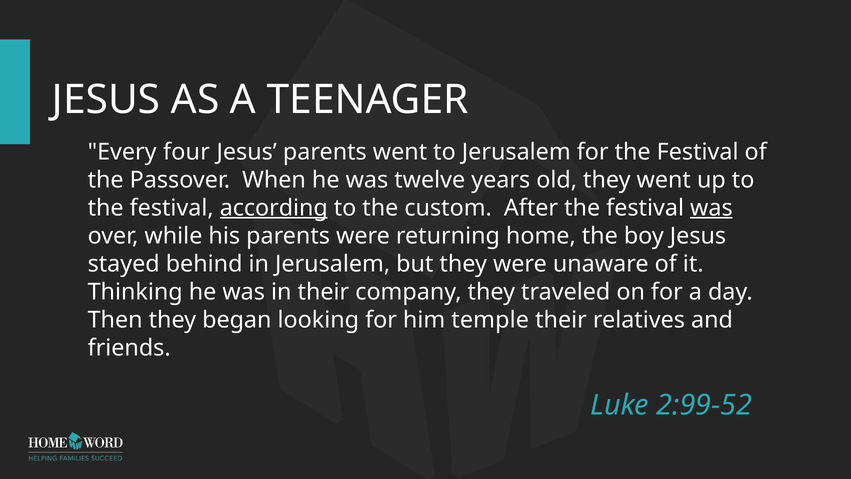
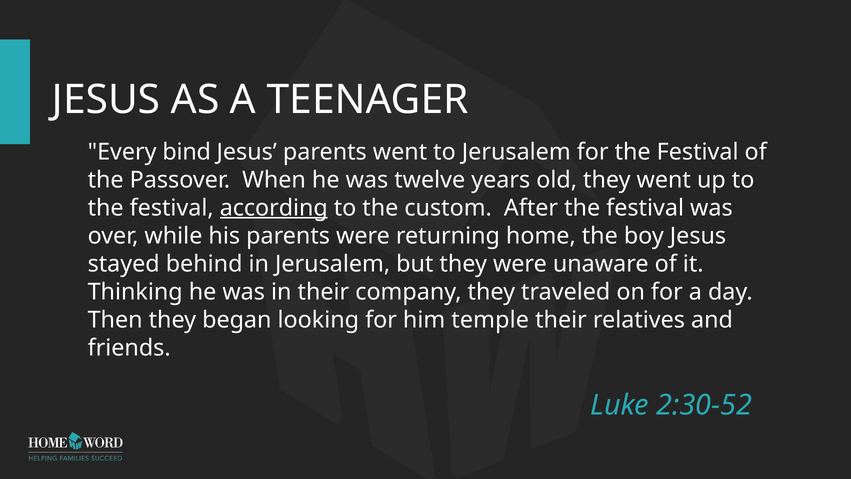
four: four -> bind
was at (711, 208) underline: present -> none
2:99-52: 2:99-52 -> 2:30-52
